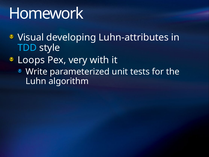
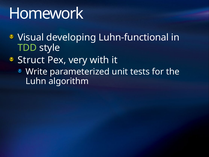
Luhn-attributes: Luhn-attributes -> Luhn-functional
TDD colour: light blue -> light green
Loops: Loops -> Struct
